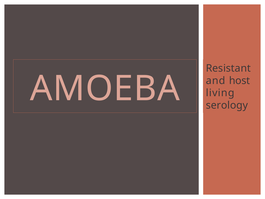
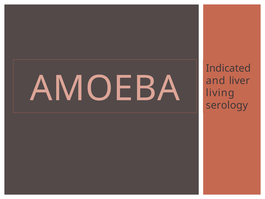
Resistant: Resistant -> Indicated
host: host -> liver
